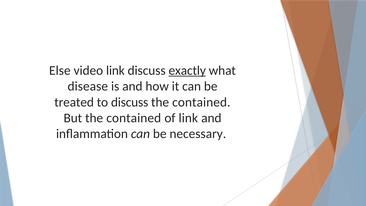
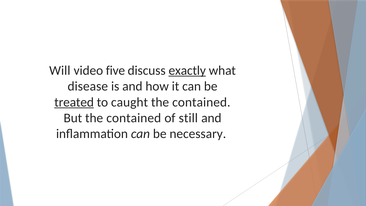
Else: Else -> Will
video link: link -> five
treated underline: none -> present
to discuss: discuss -> caught
of link: link -> still
